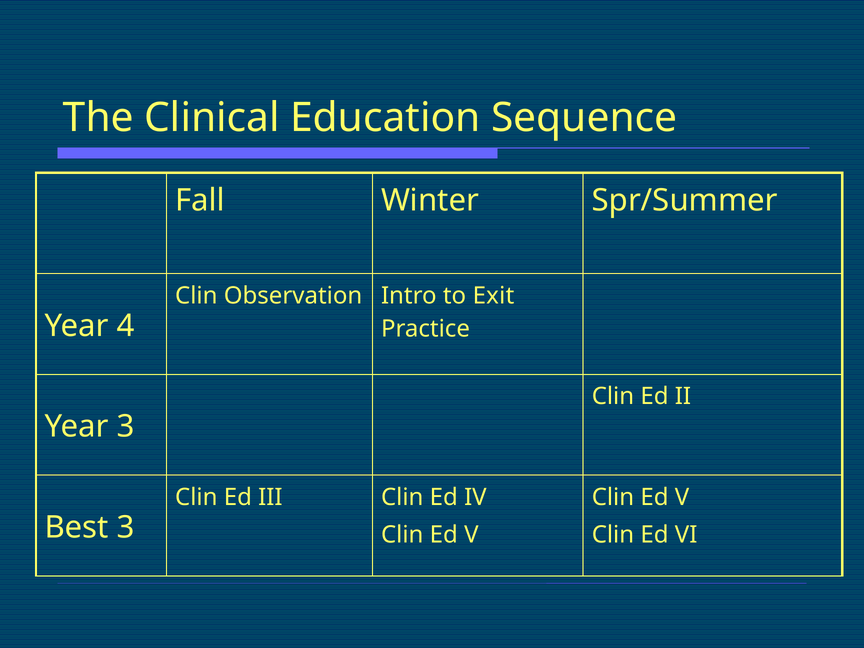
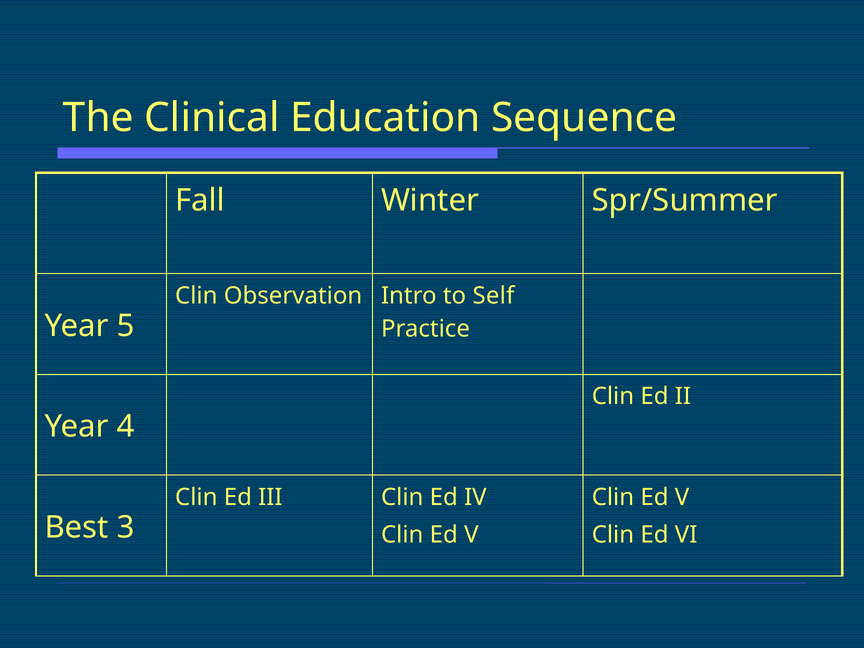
Exit: Exit -> Self
4: 4 -> 5
Year 3: 3 -> 4
